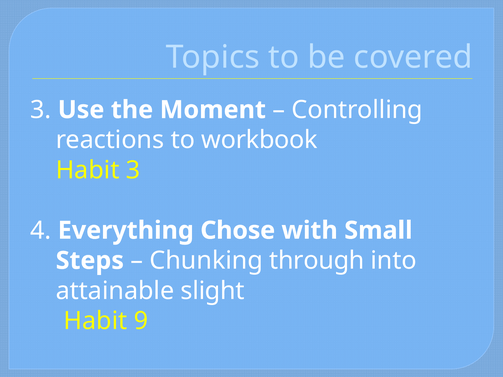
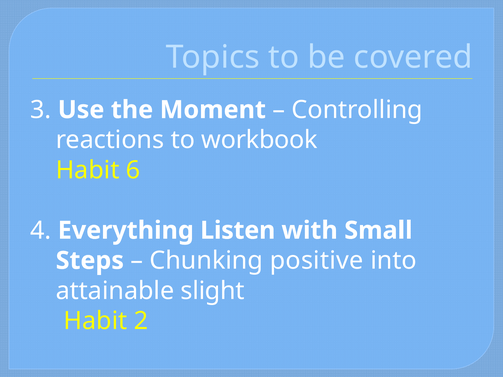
Habit 3: 3 -> 6
Chose: Chose -> Listen
through: through -> positive
9: 9 -> 2
